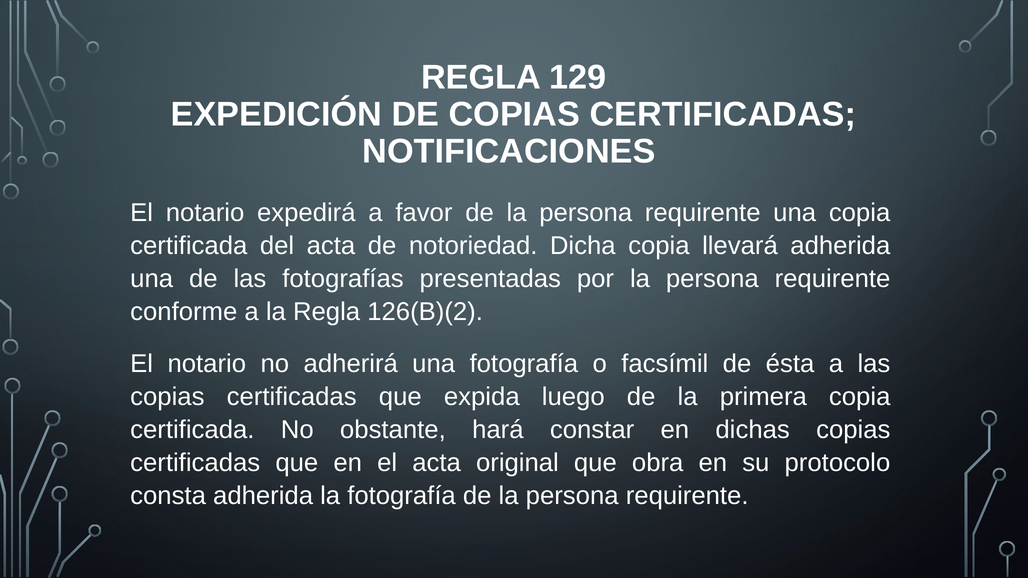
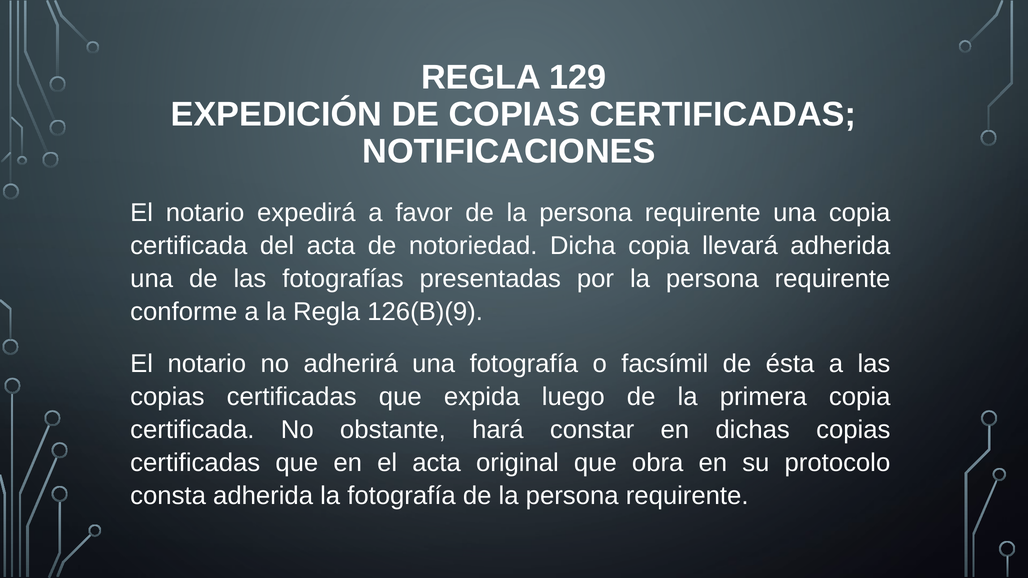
126(B)(2: 126(B)(2 -> 126(B)(9
